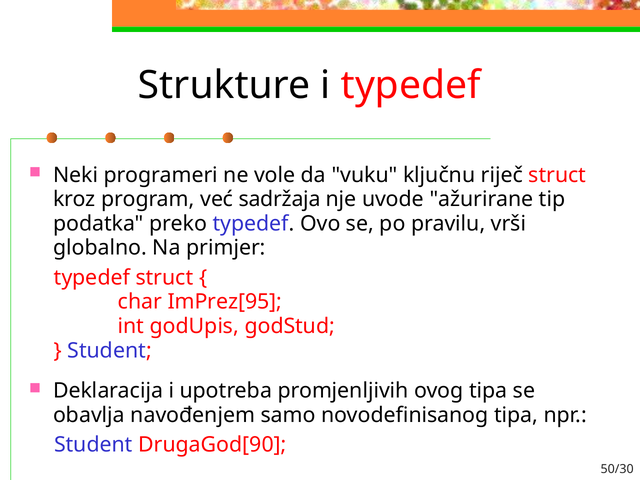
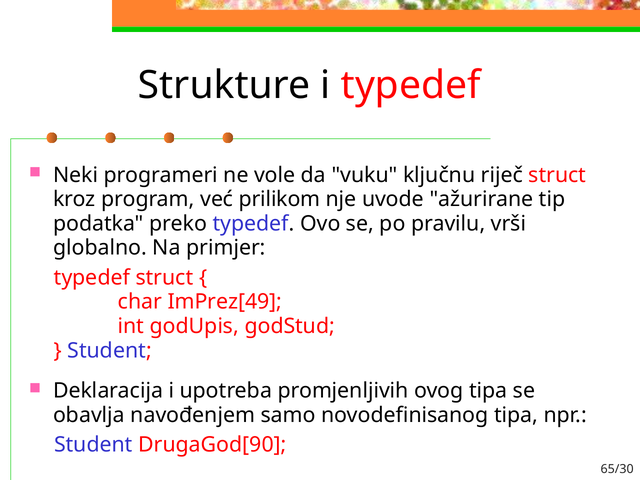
sadržaja: sadržaja -> prilikom
ImPrez[95: ImPrez[95 -> ImPrez[49
50/30: 50/30 -> 65/30
